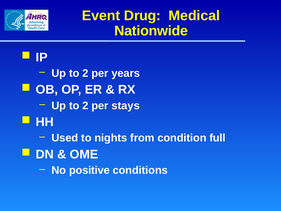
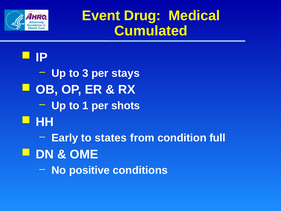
Nationwide: Nationwide -> Cumulated
2 at (85, 73): 2 -> 3
years: years -> stays
2 at (85, 105): 2 -> 1
stays: stays -> shots
Used: Used -> Early
nights: nights -> states
